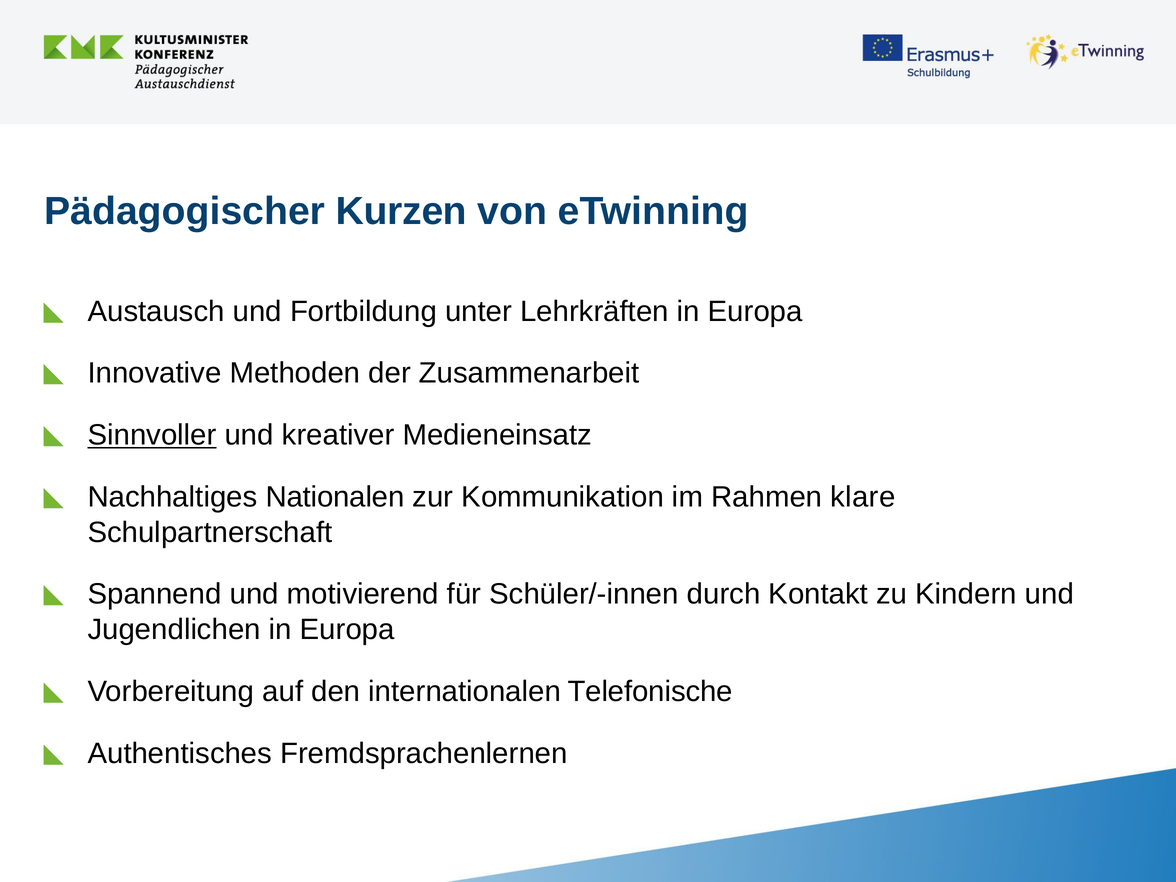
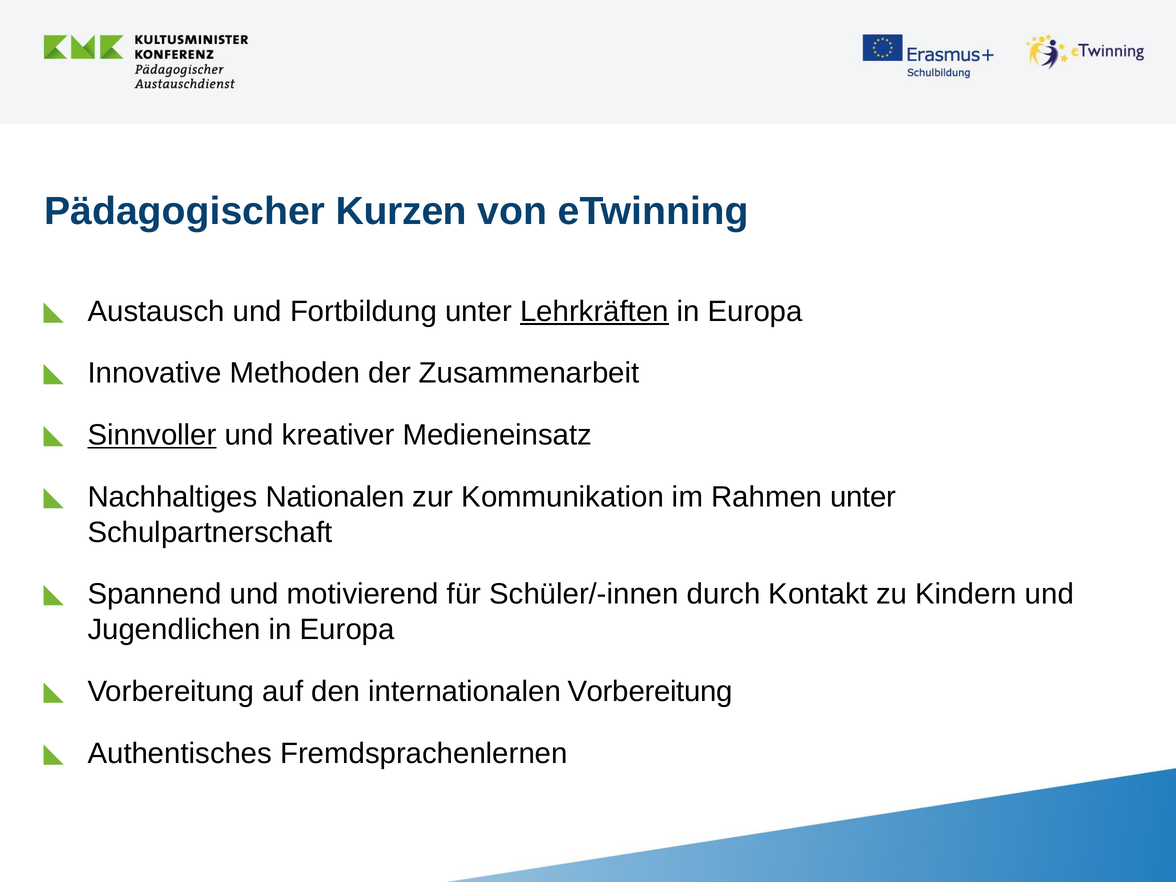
Lehrkräften underline: none -> present
Rahmen klare: klare -> unter
internationalen Telefonische: Telefonische -> Vorbereitung
